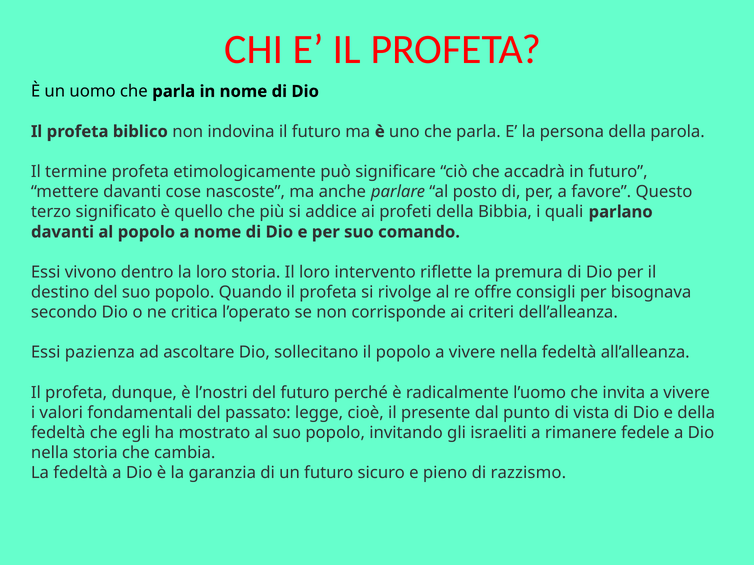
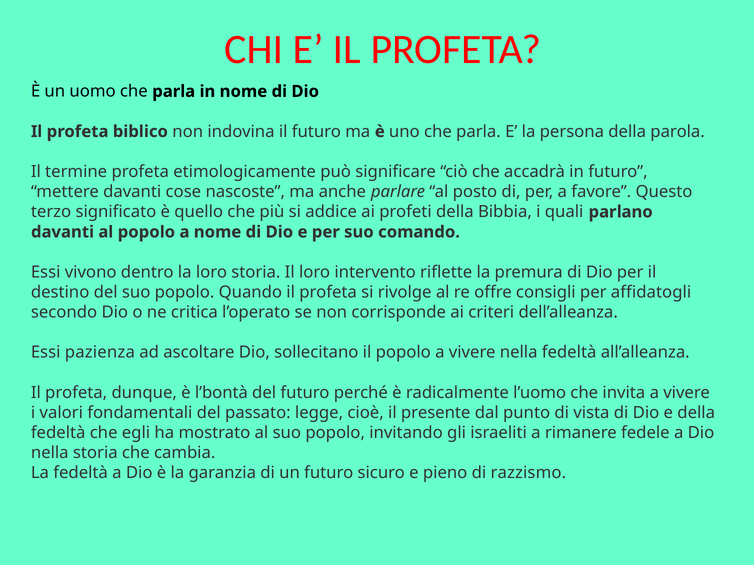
bisognava: bisognava -> affidatogli
l’nostri: l’nostri -> l’bontà
